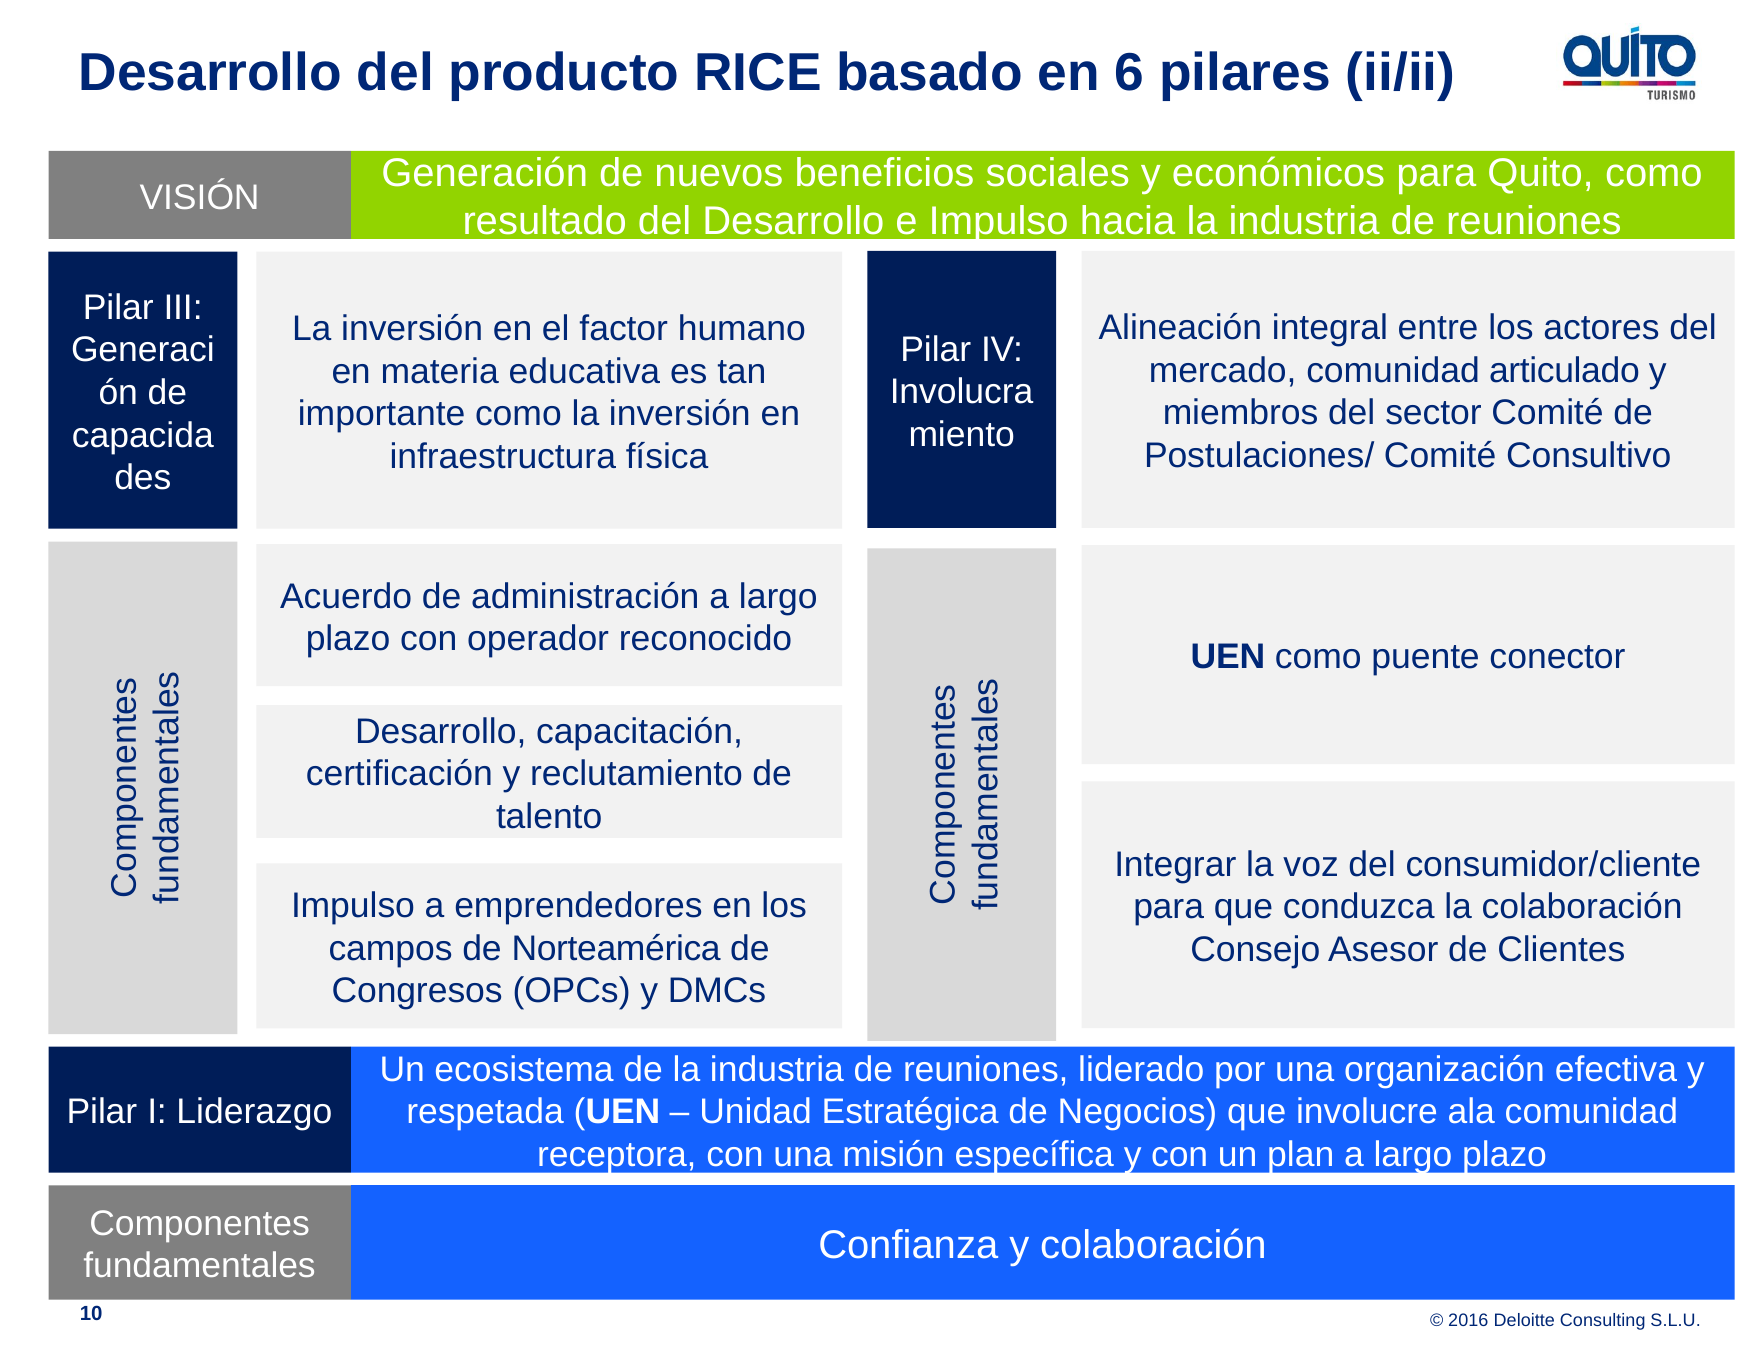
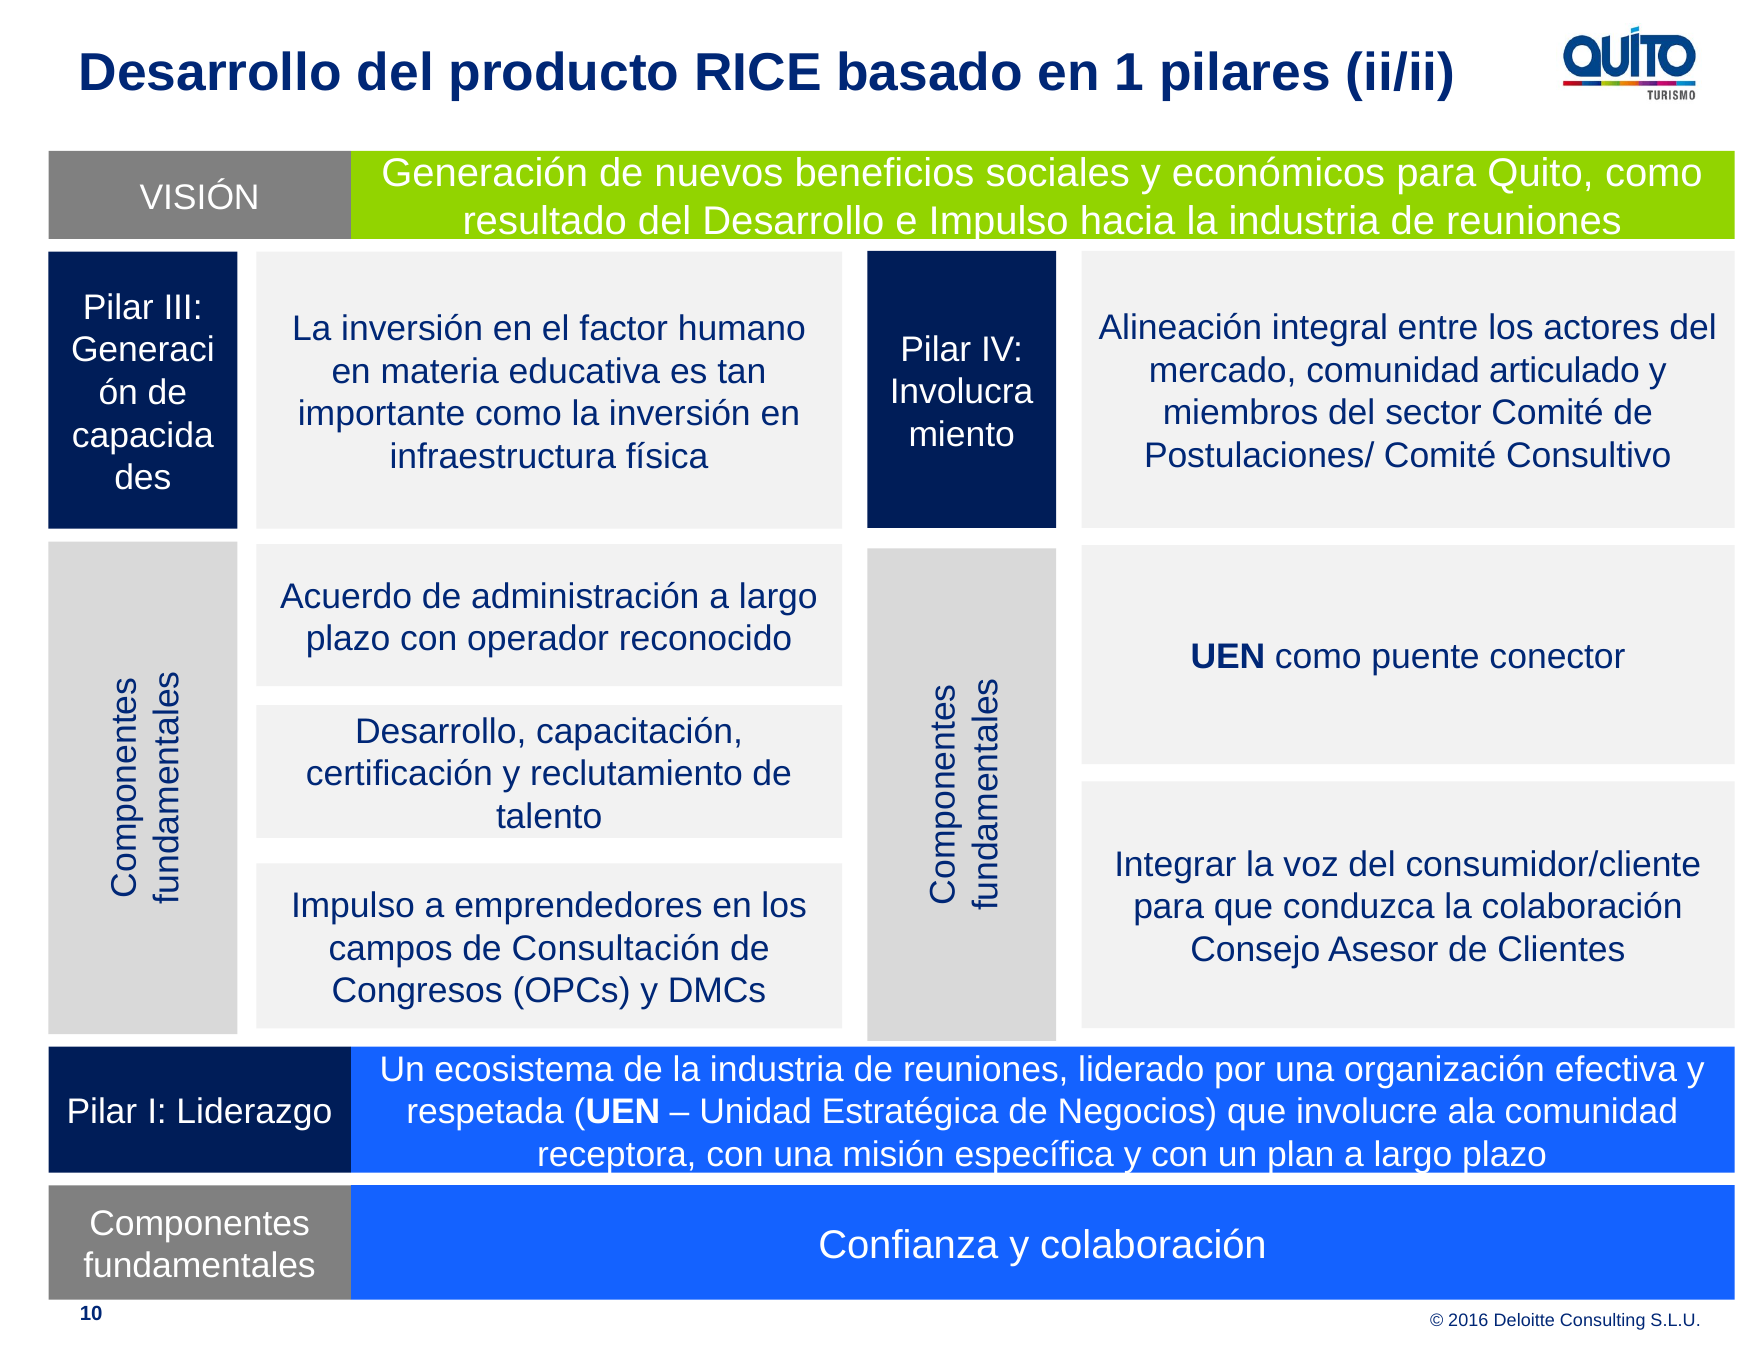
6: 6 -> 1
Norteamérica: Norteamérica -> Consultación
